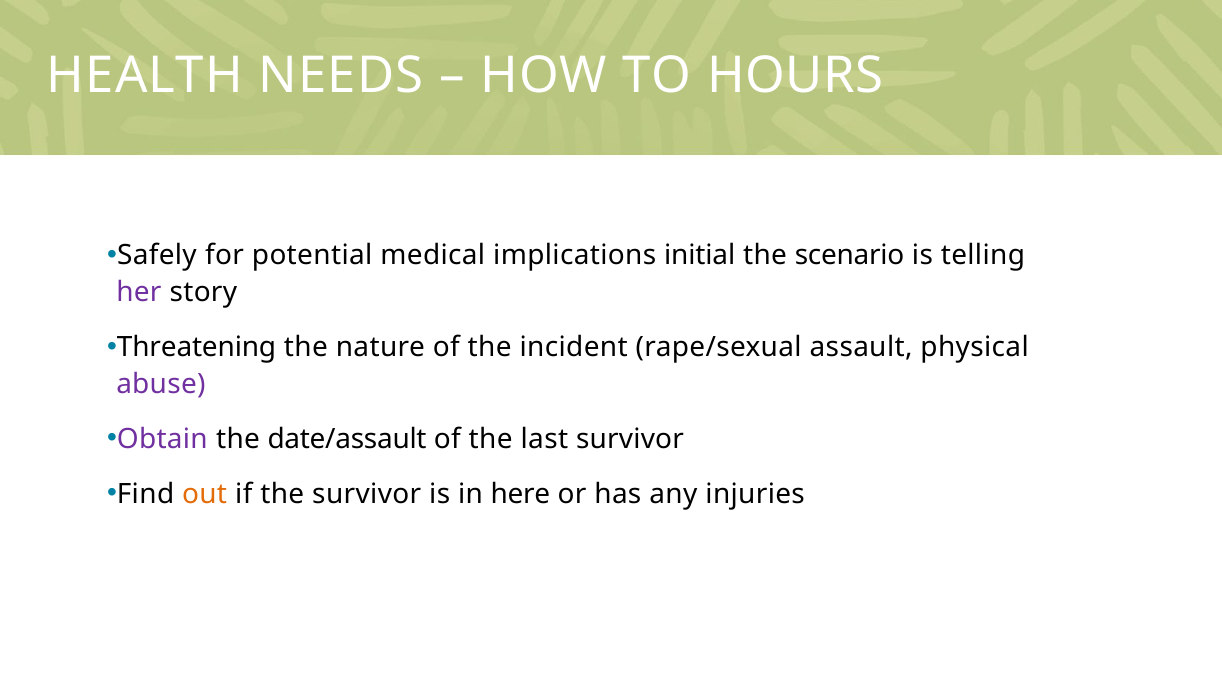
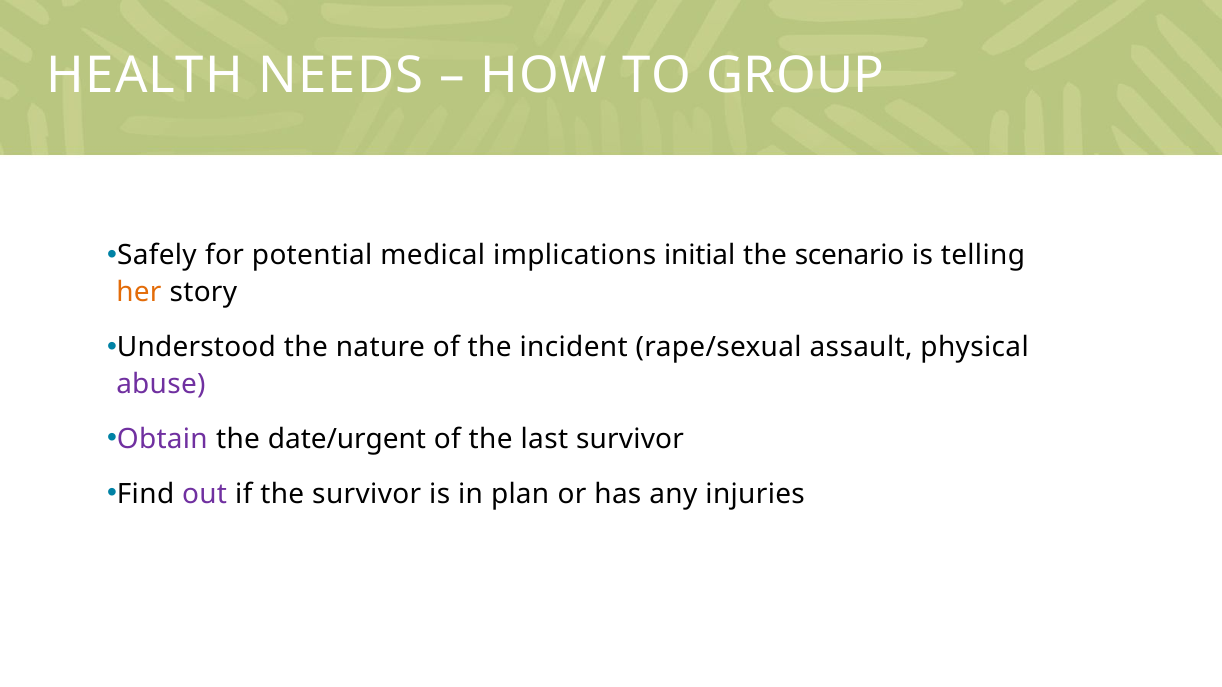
HOURS: HOURS -> GROUP
her colour: purple -> orange
Threatening: Threatening -> Understood
date/assault: date/assault -> date/urgent
out colour: orange -> purple
here: here -> plan
